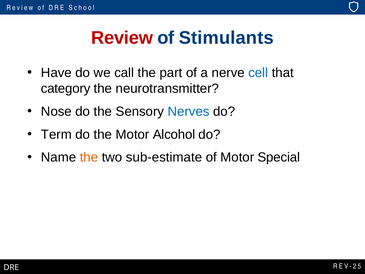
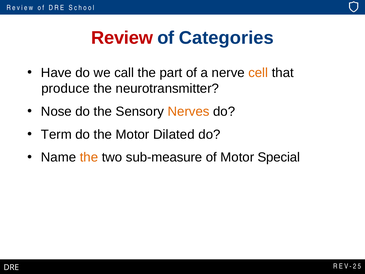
Stimulants: Stimulants -> Categories
cell colour: blue -> orange
category: category -> produce
Nerves colour: blue -> orange
Alcohol: Alcohol -> Dilated
sub-estimate: sub-estimate -> sub-measure
